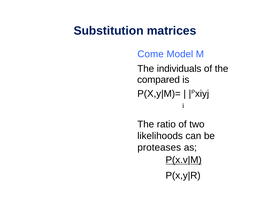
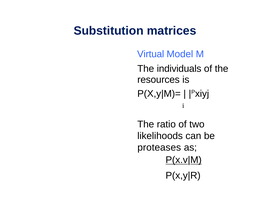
Come: Come -> Virtual
compared: compared -> resources
